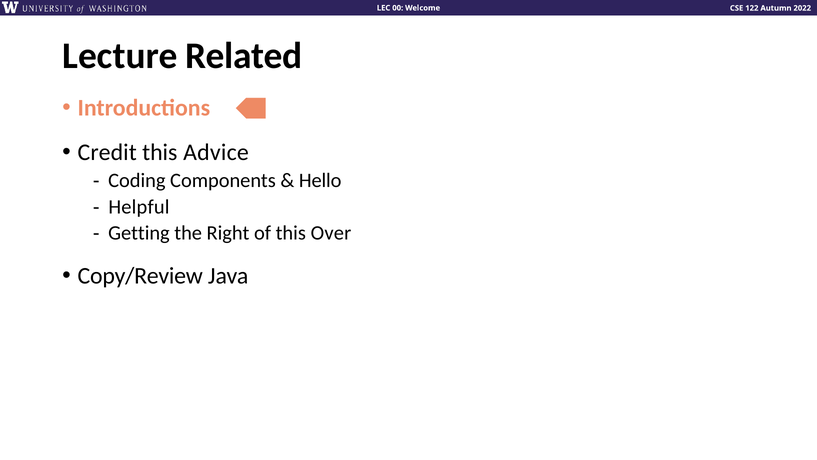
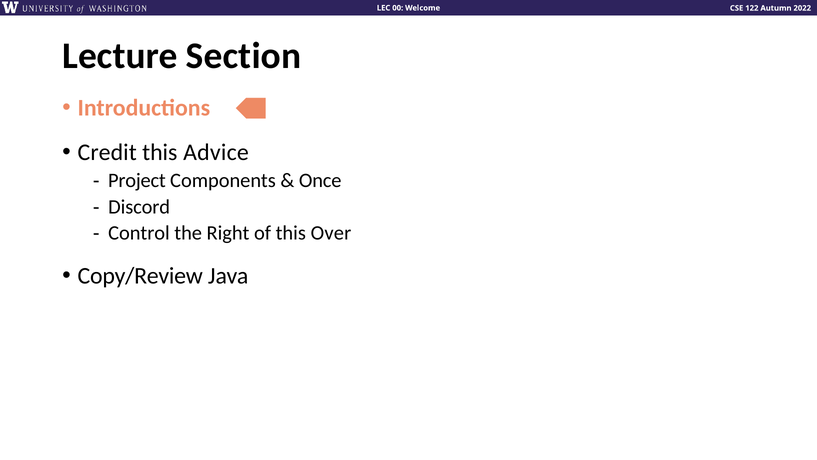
Related: Related -> Section
Coding: Coding -> Project
Hello: Hello -> Once
Helpful: Helpful -> Discord
Getting: Getting -> Control
